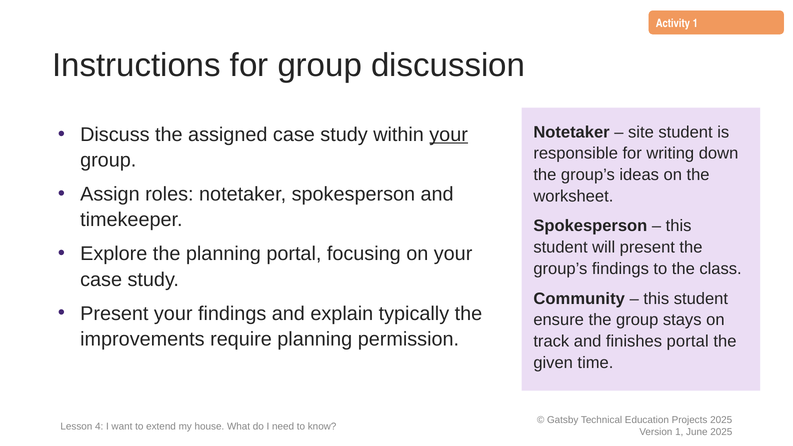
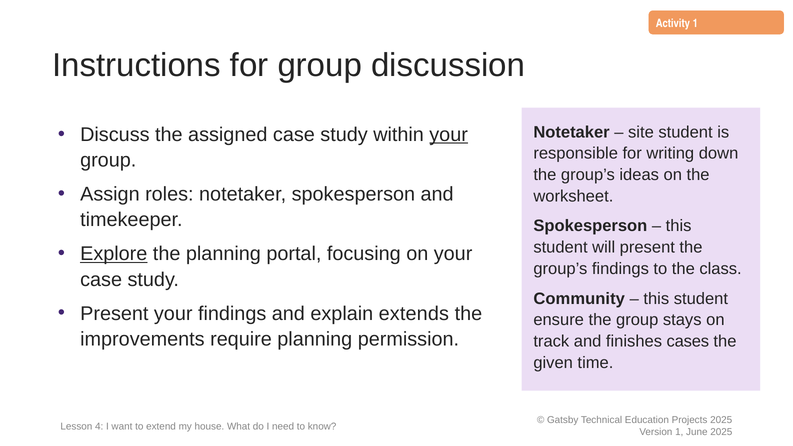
Explore underline: none -> present
typically: typically -> extends
finishes portal: portal -> cases
